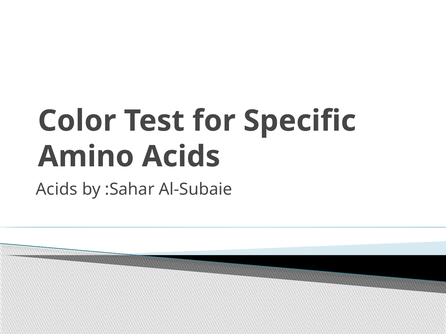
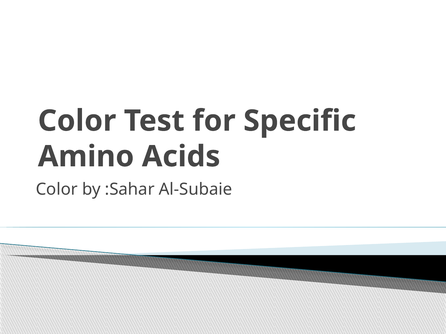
Acids at (57, 190): Acids -> Color
